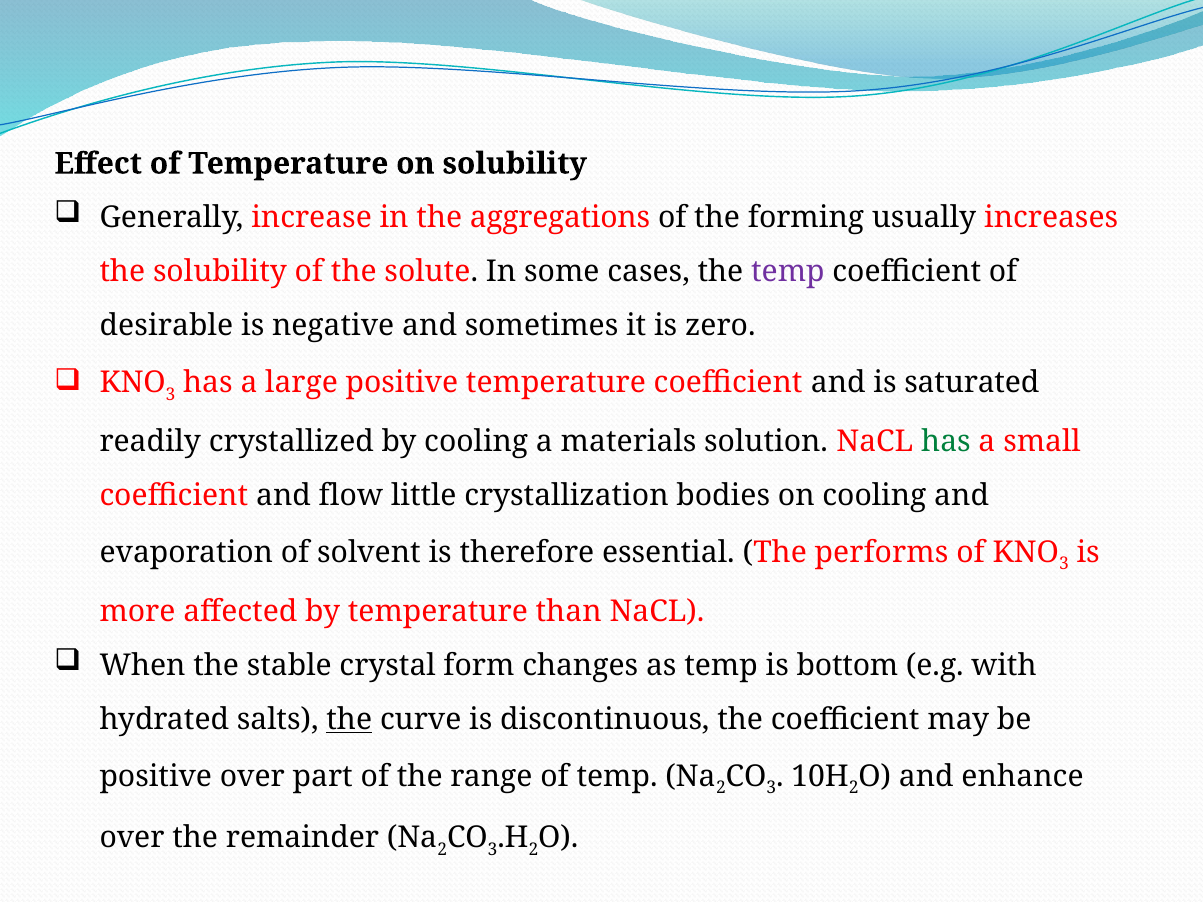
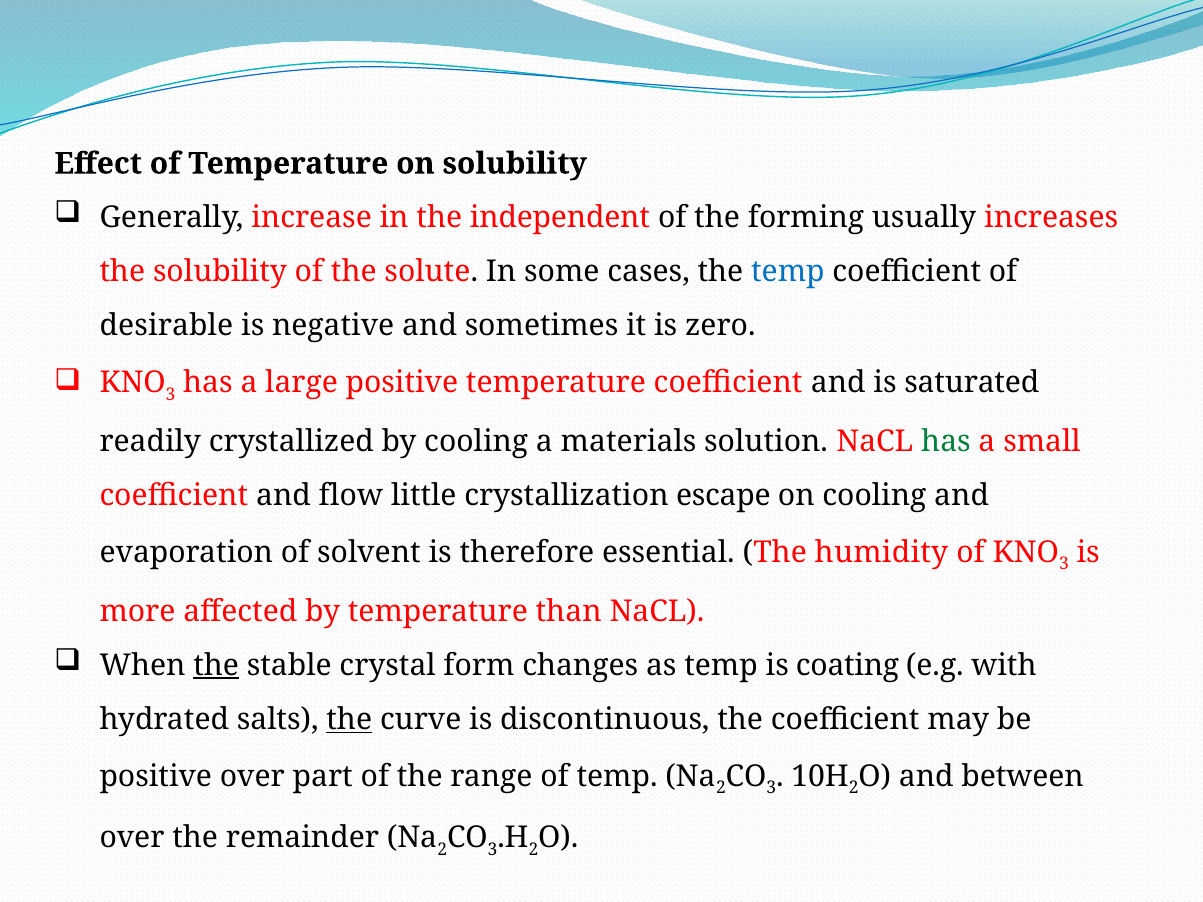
aggregations: aggregations -> independent
temp at (788, 272) colour: purple -> blue
bodies: bodies -> escape
performs: performs -> humidity
the at (216, 666) underline: none -> present
bottom: bottom -> coating
enhance: enhance -> between
